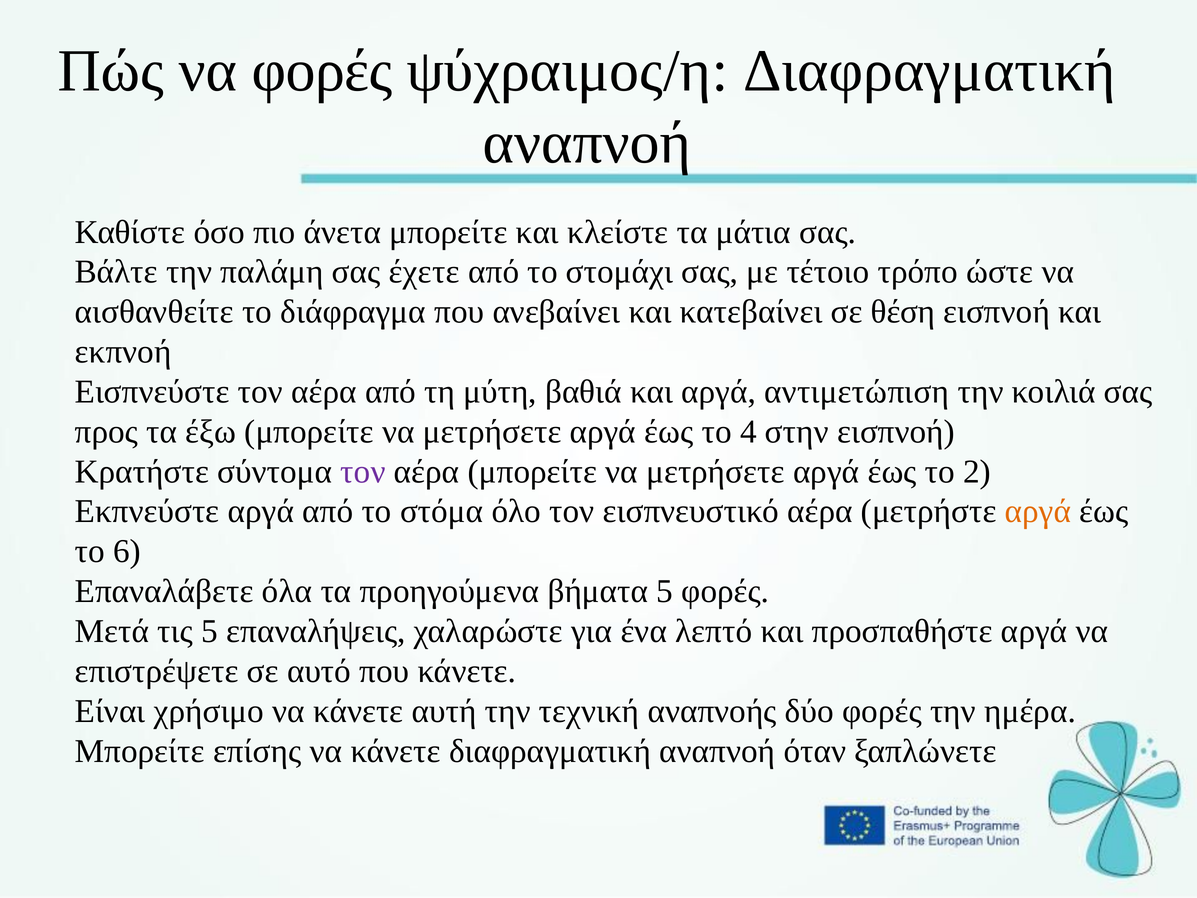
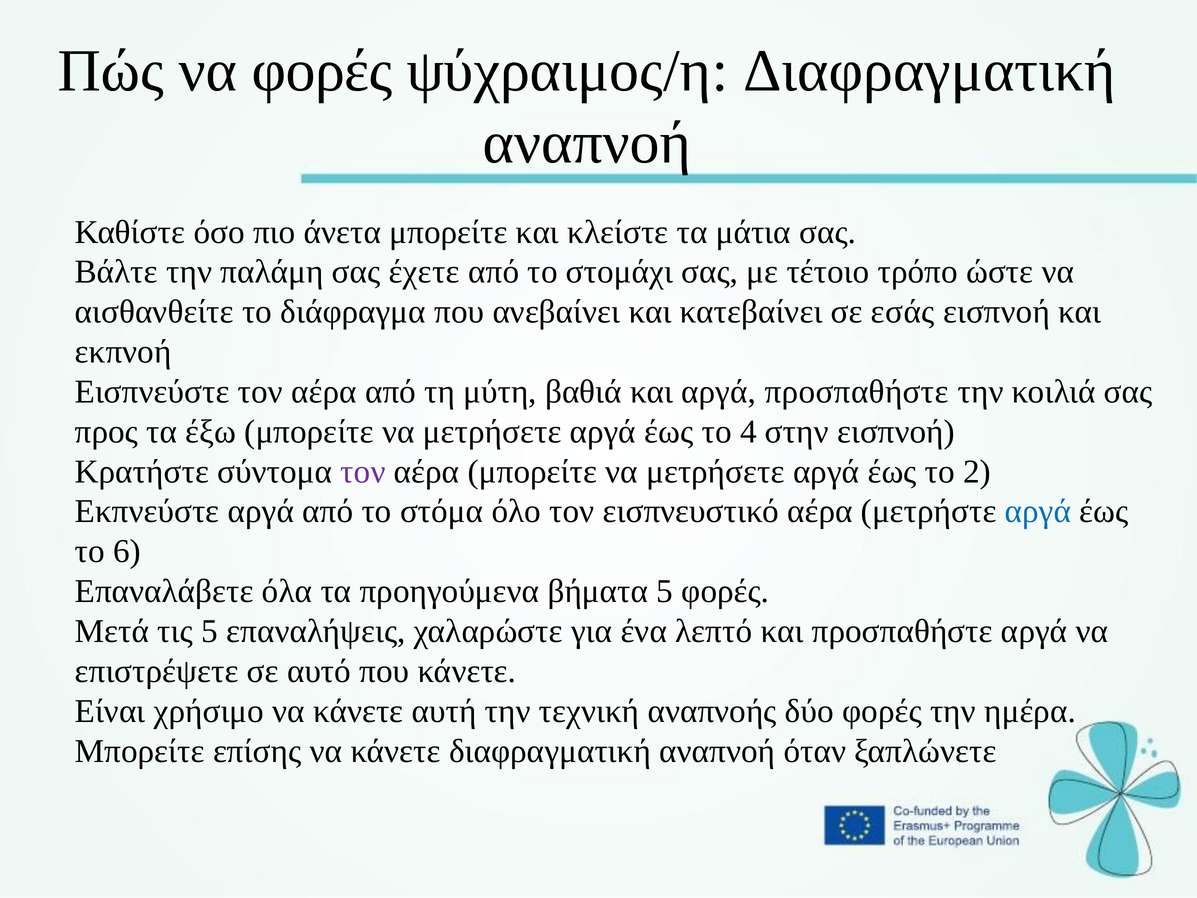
θέση: θέση -> εσάς
αργά αντιμετώπιση: αντιμετώπιση -> προσπαθήστε
αργά at (1038, 511) colour: orange -> blue
